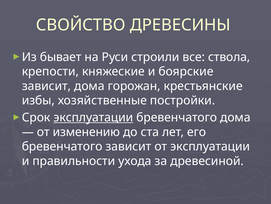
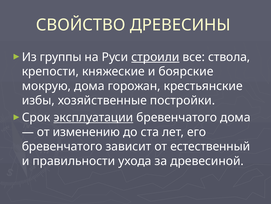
бывает: бывает -> группы
строили underline: none -> present
зависит at (46, 86): зависит -> мокрую
от эксплуатации: эксплуатации -> естественный
